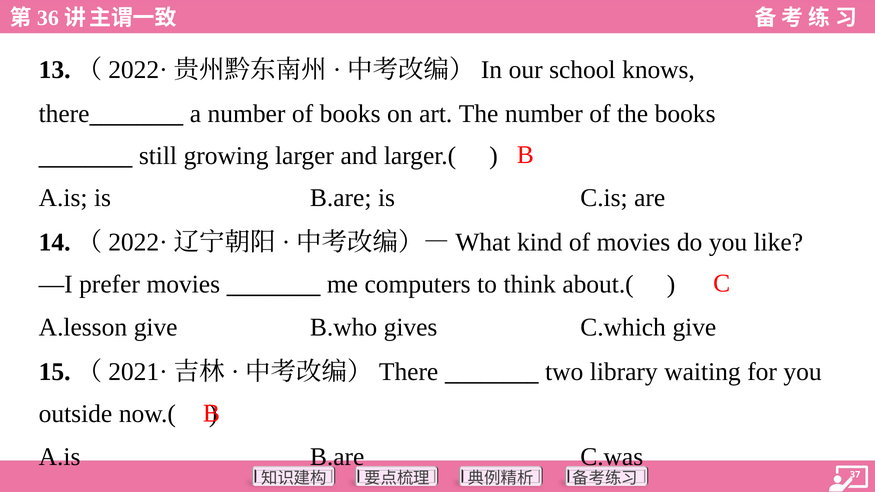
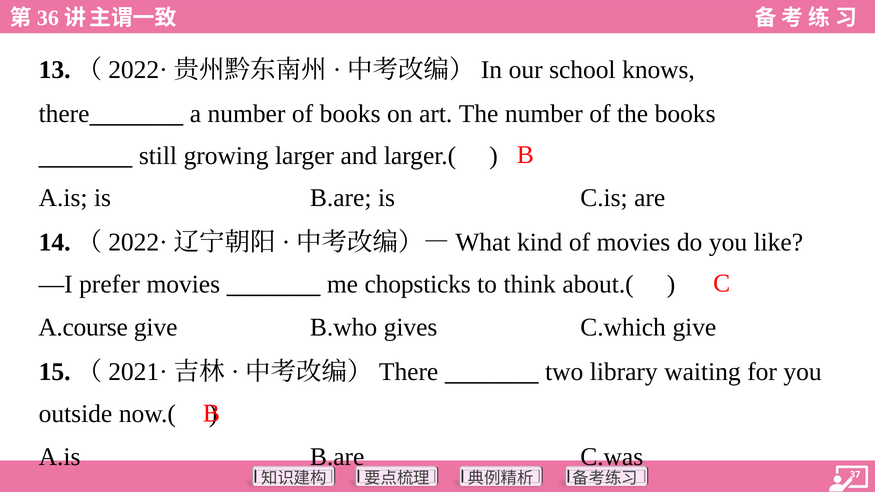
computers: computers -> chopsticks
A.lesson: A.lesson -> A.course
